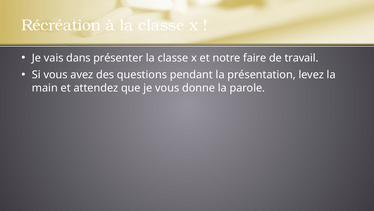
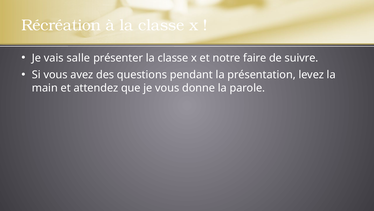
dans: dans -> salle
travail: travail -> suivre
